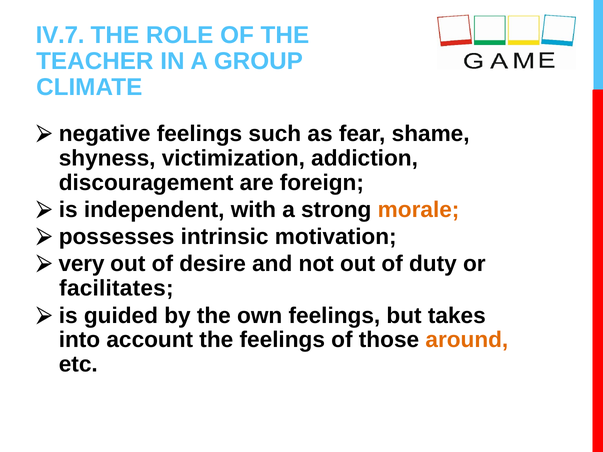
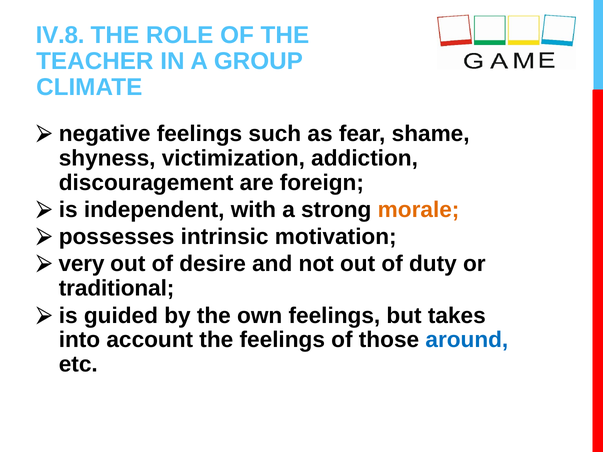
IV.7: IV.7 -> IV.8
facilitates: facilitates -> traditional
around colour: orange -> blue
